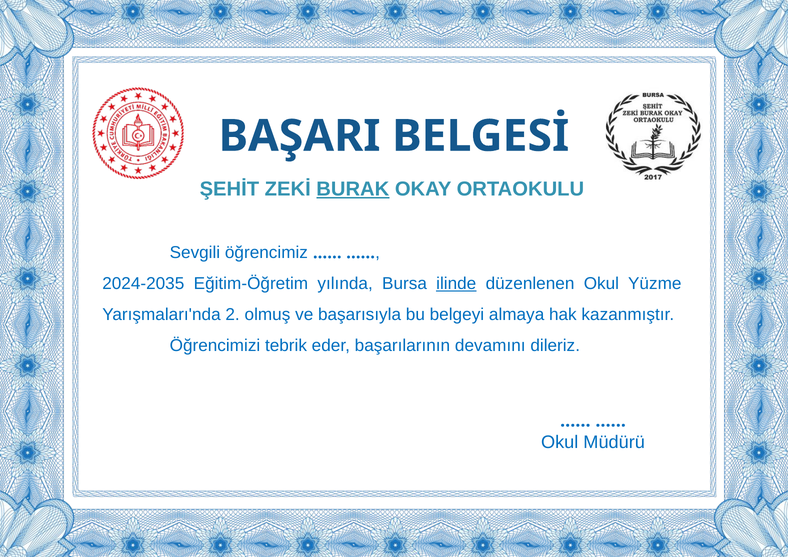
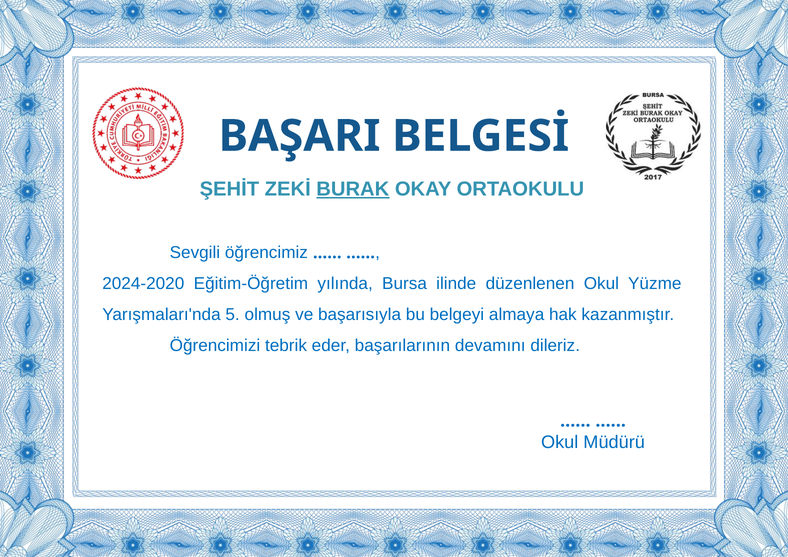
2024-2035: 2024-2035 -> 2024-2020
ilinde underline: present -> none
2: 2 -> 5
